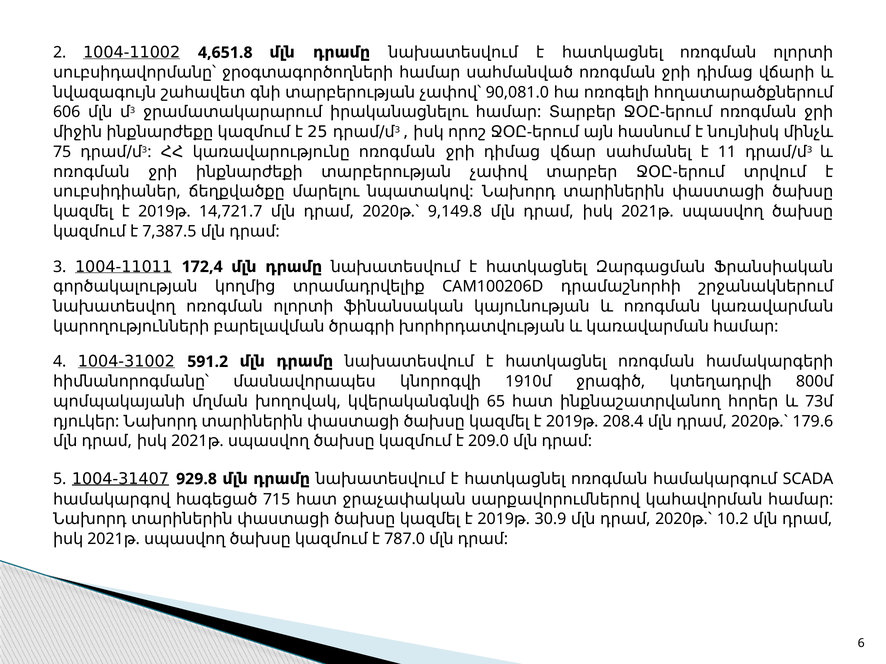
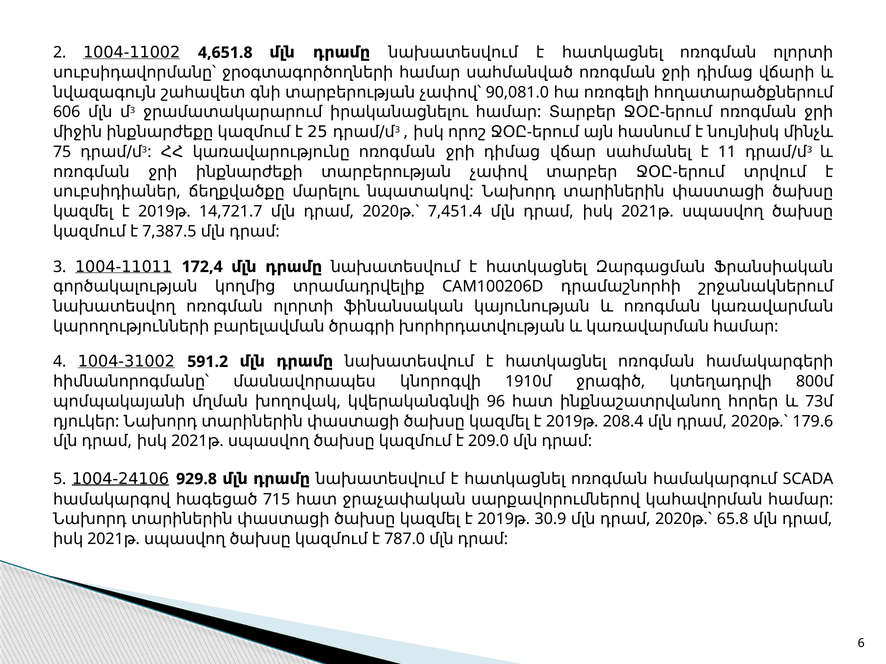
9,149.8: 9,149.8 -> 7,451.4
65: 65 -> 96
1004-31407: 1004-31407 -> 1004-24106
10.2: 10.2 -> 65.8
